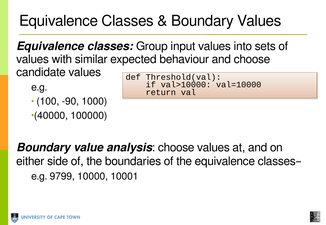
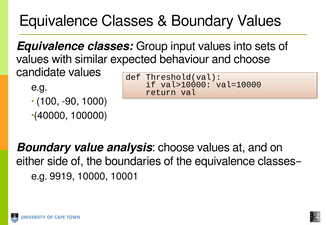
9799: 9799 -> 9919
